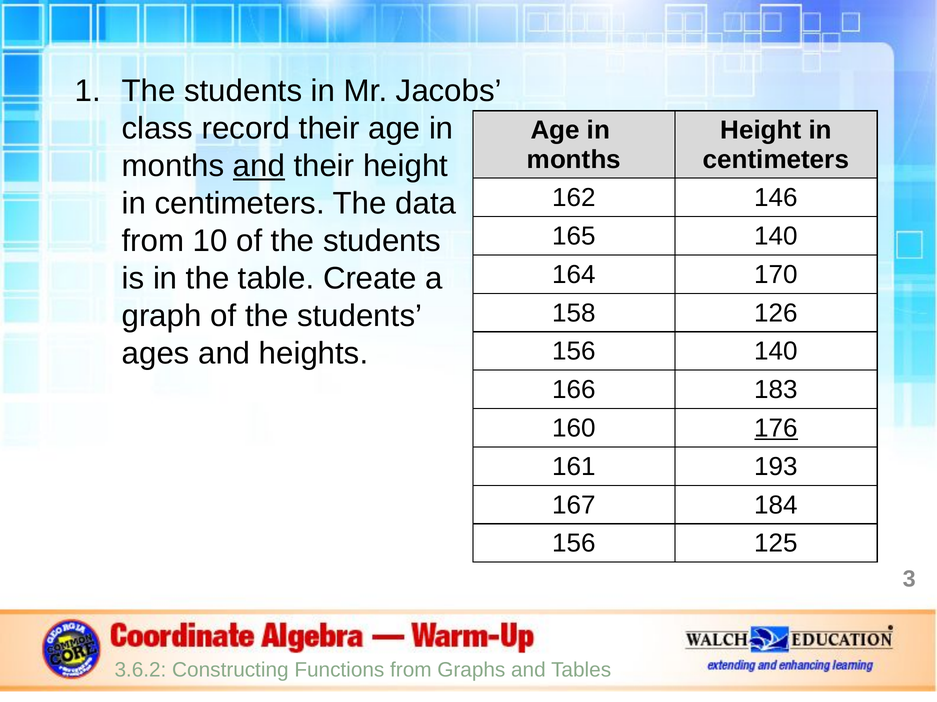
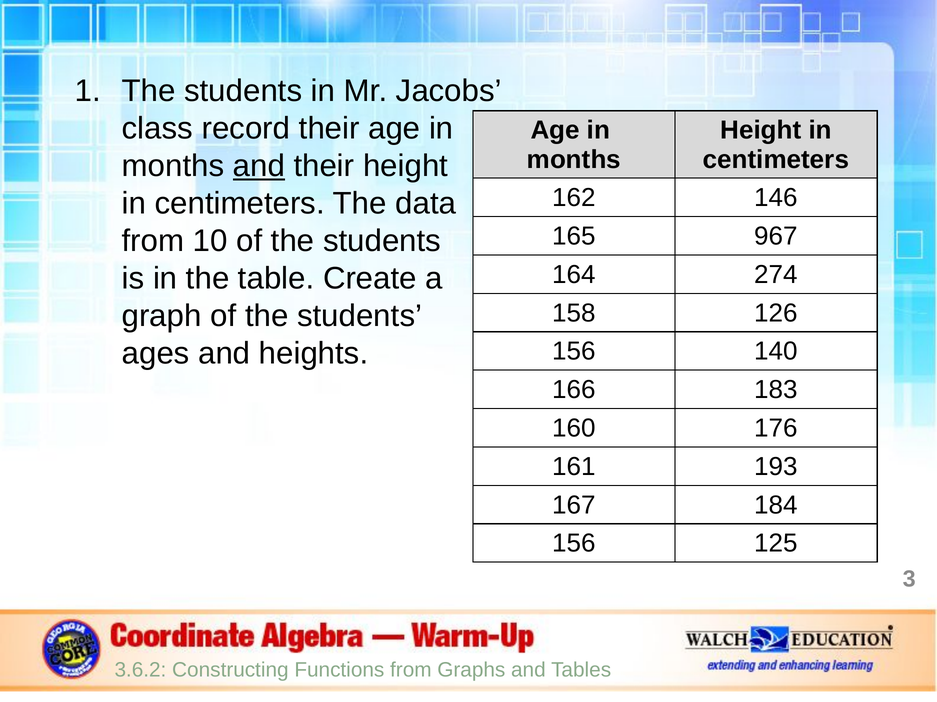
165 140: 140 -> 967
170: 170 -> 274
176 underline: present -> none
